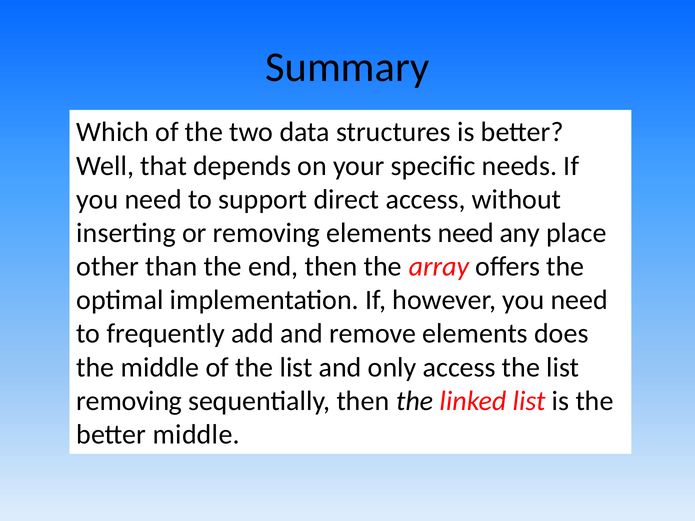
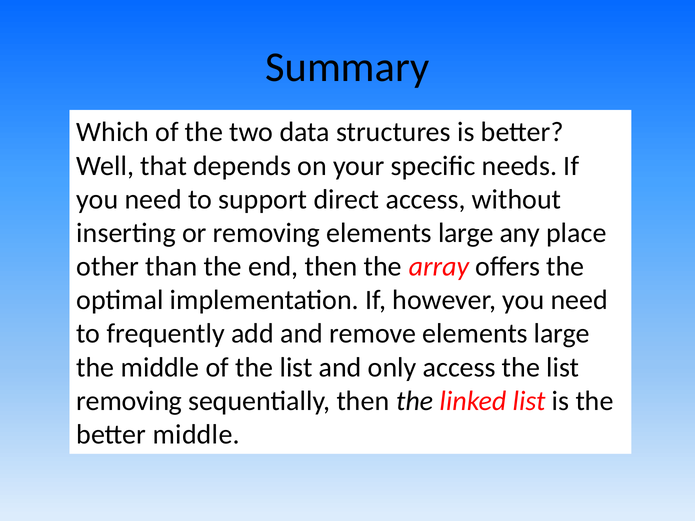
removing elements need: need -> large
remove elements does: does -> large
